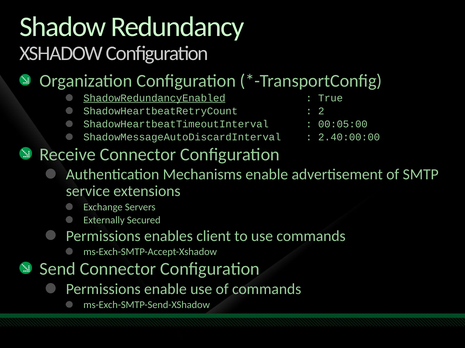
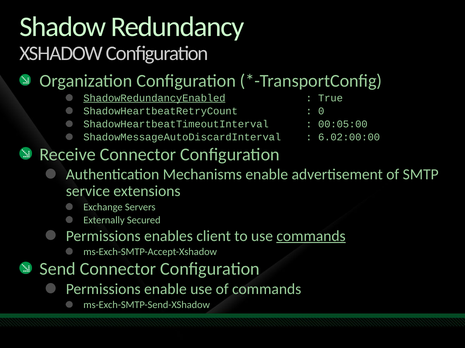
2: 2 -> 0
2.40:00:00: 2.40:00:00 -> 6.02:00:00
commands at (311, 236) underline: none -> present
